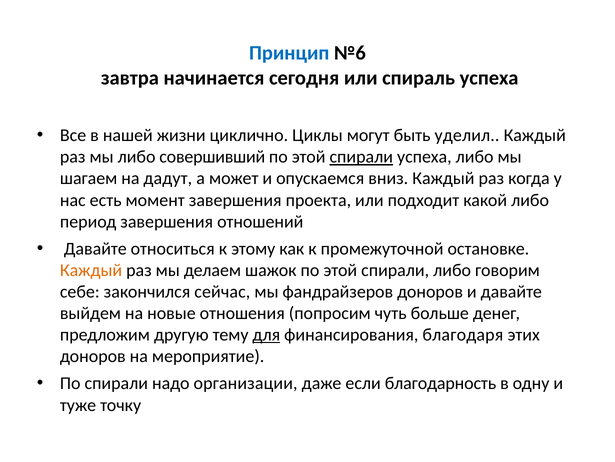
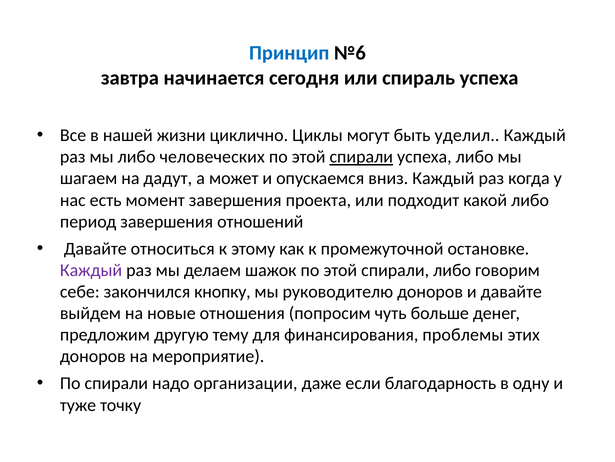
совершивший: совершивший -> человеческих
Каждый at (91, 270) colour: orange -> purple
сейчас: сейчас -> кнопку
фандрайзеров: фандрайзеров -> руководителю
для underline: present -> none
благодаря: благодаря -> проблемы
